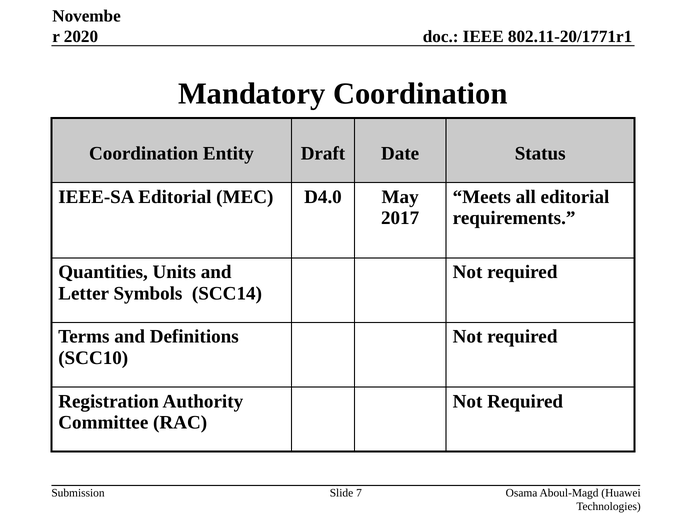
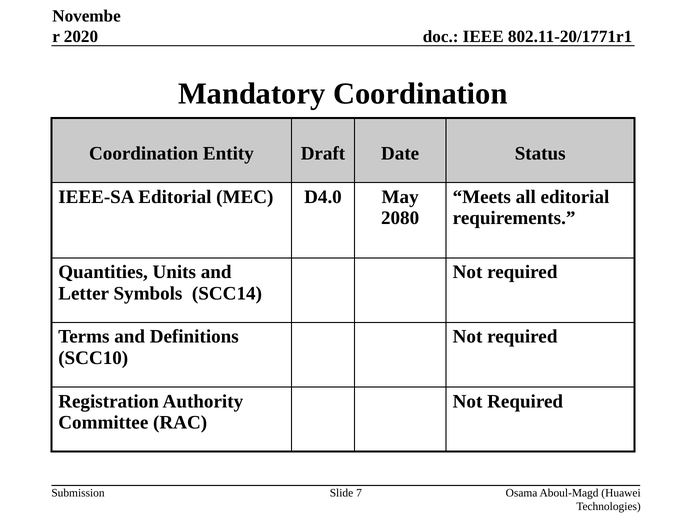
2017: 2017 -> 2080
